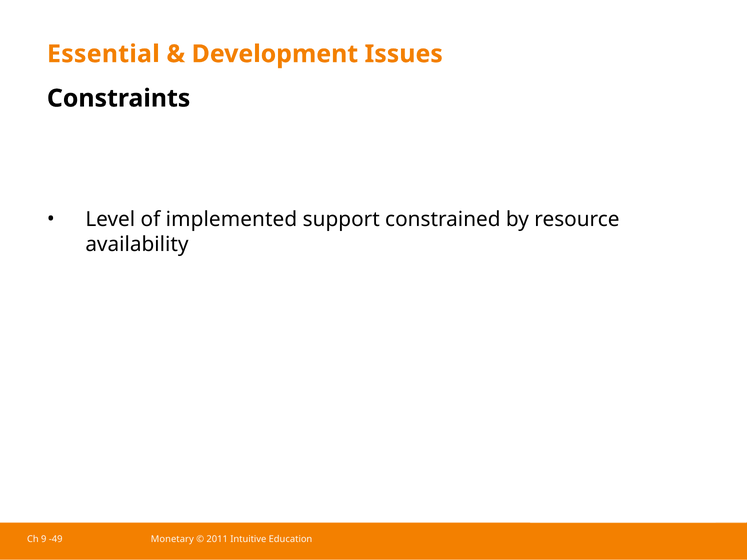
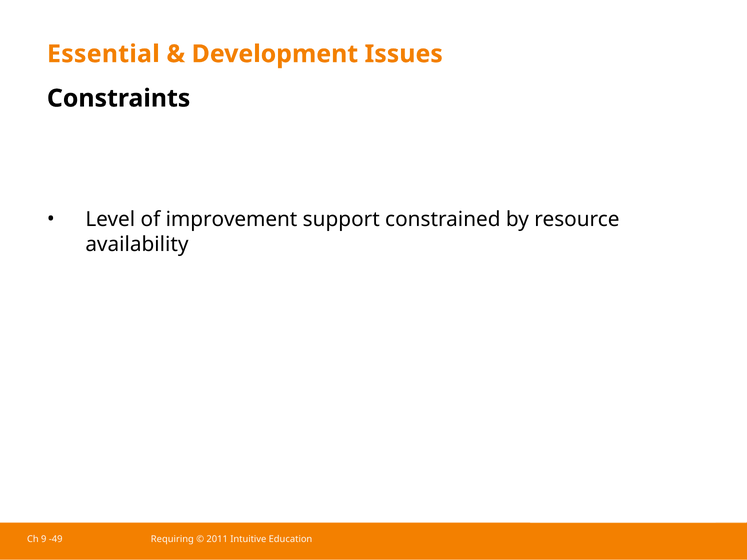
implemented: implemented -> improvement
Monetary: Monetary -> Requiring
